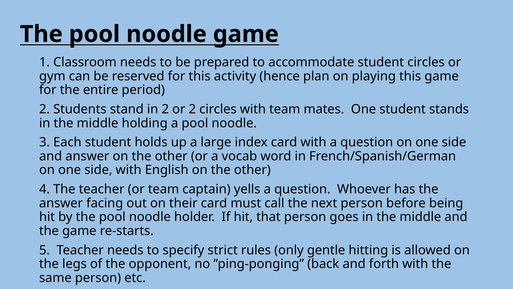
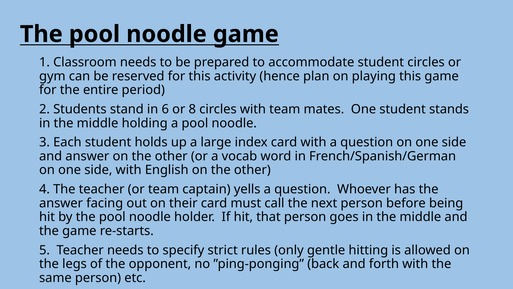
in 2: 2 -> 6
or 2: 2 -> 8
